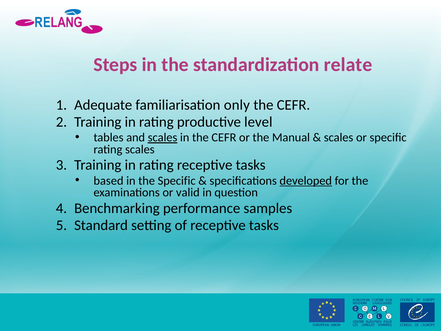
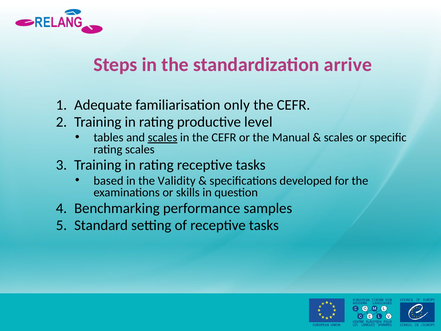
relate: relate -> arrive
the Specific: Specific -> Validity
developed underline: present -> none
valid: valid -> skills
